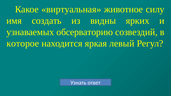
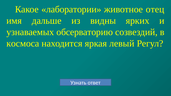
виртуальная: виртуальная -> лаборатории
силу: силу -> отец
создать: создать -> дальше
которое: которое -> космоса
